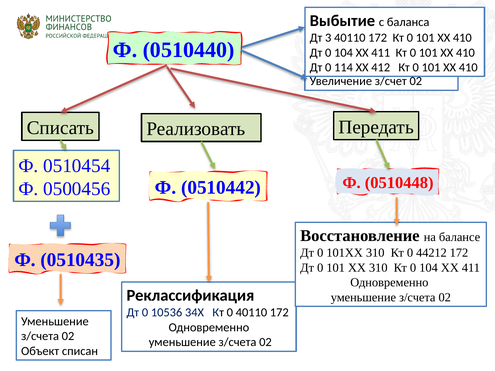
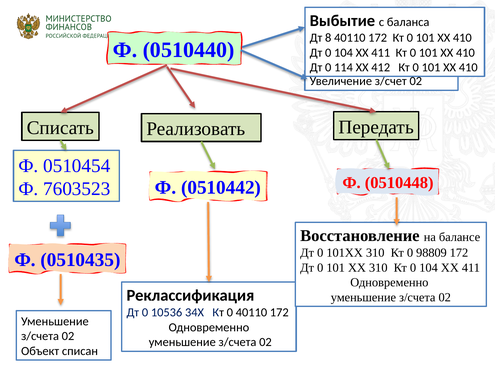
3: 3 -> 8
0500456: 0500456 -> 7603523
44212: 44212 -> 98809
